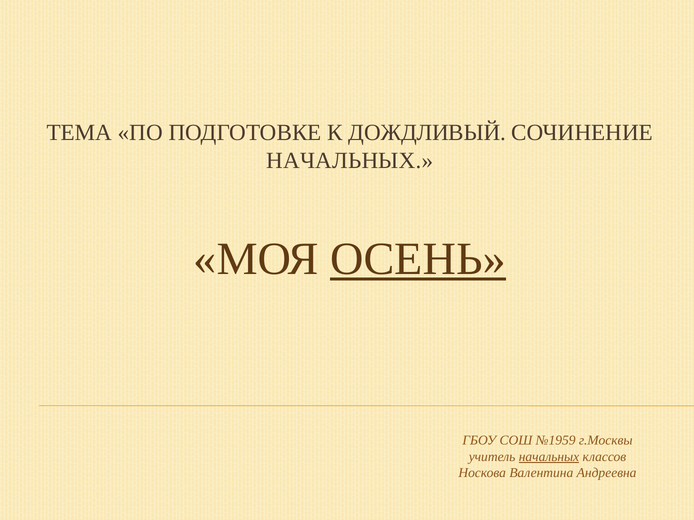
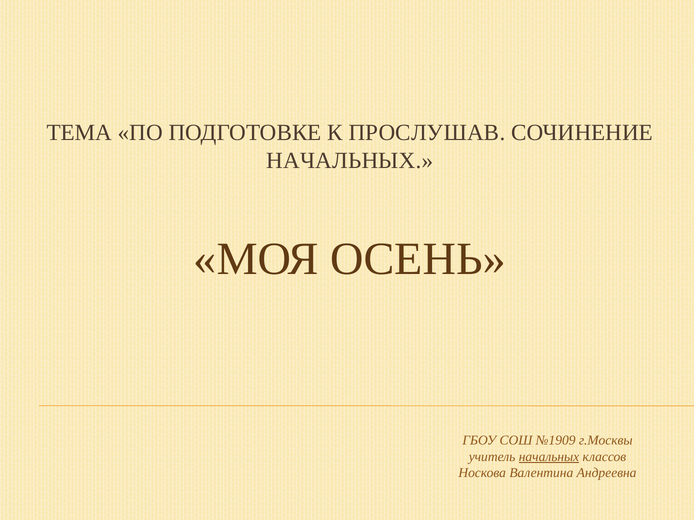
ДОЖДЛИВЫЙ: ДОЖДЛИВЫЙ -> ПРОСЛУШАВ
ОСЕНЬ underline: present -> none
№1959: №1959 -> №1909
